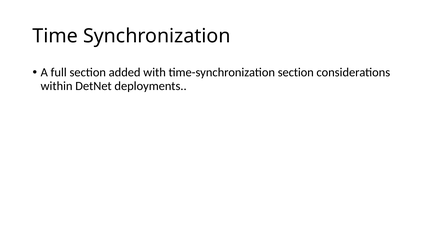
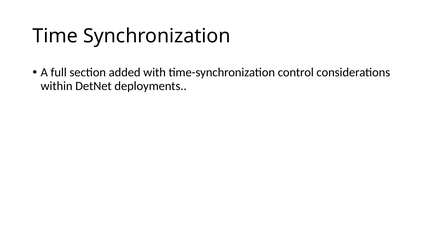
time-synchronization section: section -> control
